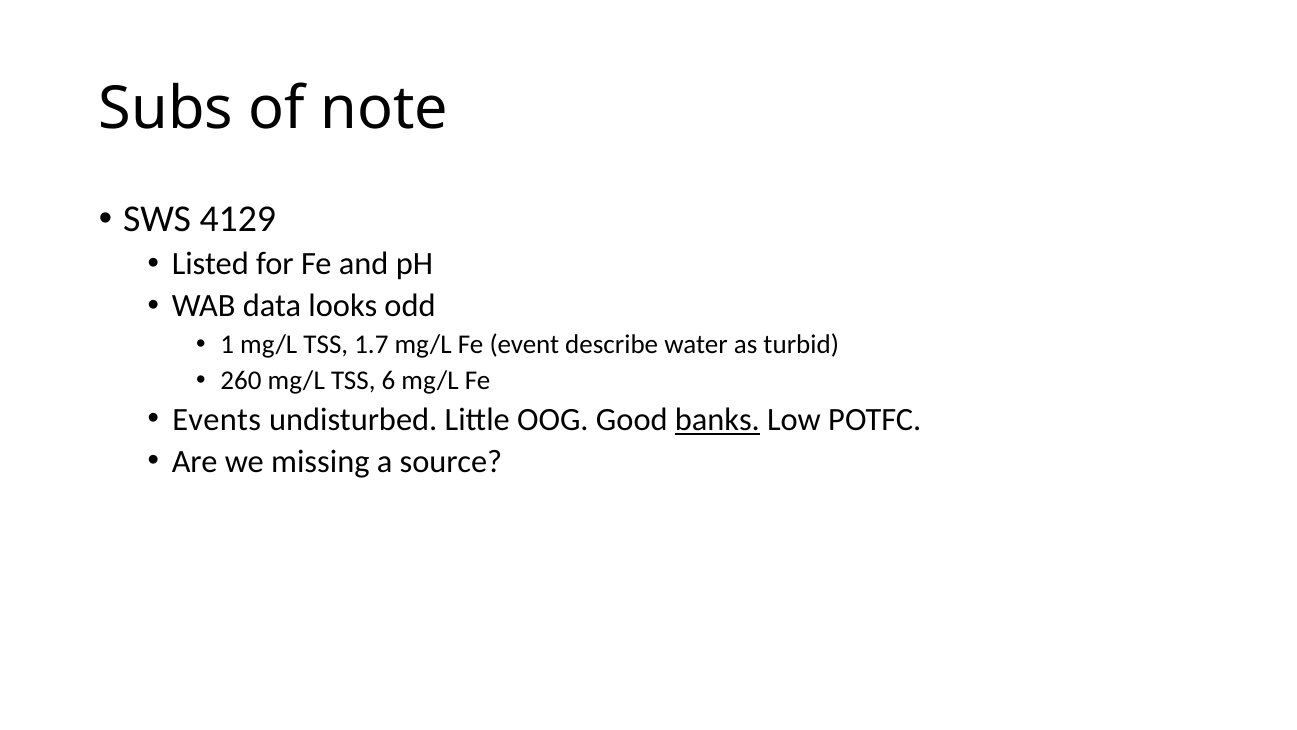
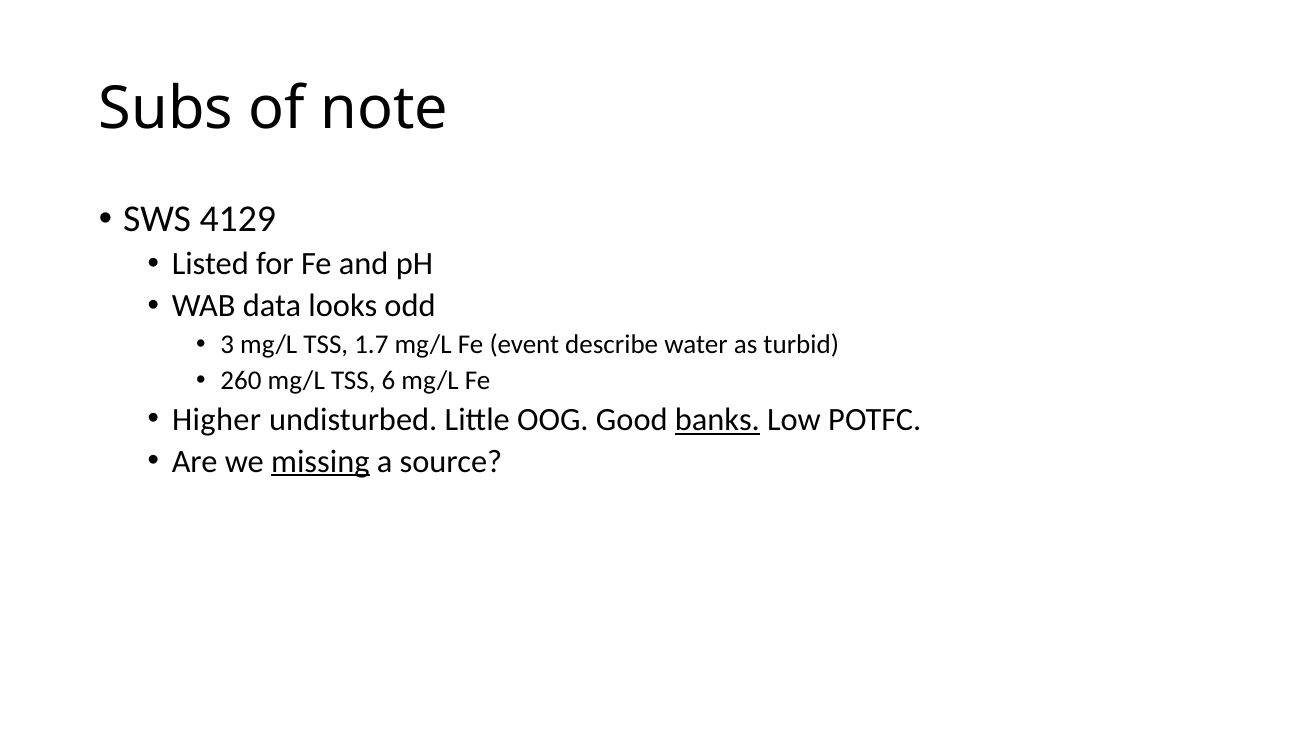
1: 1 -> 3
Events: Events -> Higher
missing underline: none -> present
